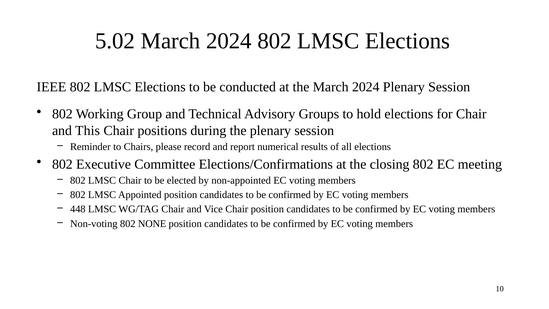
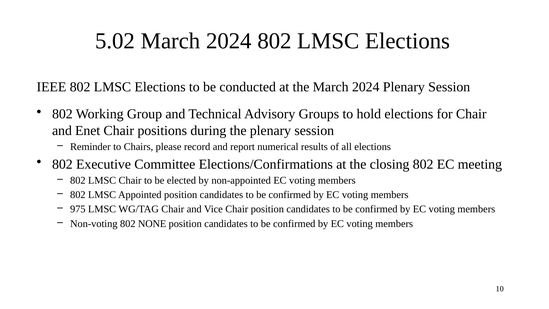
This: This -> Enet
448: 448 -> 975
